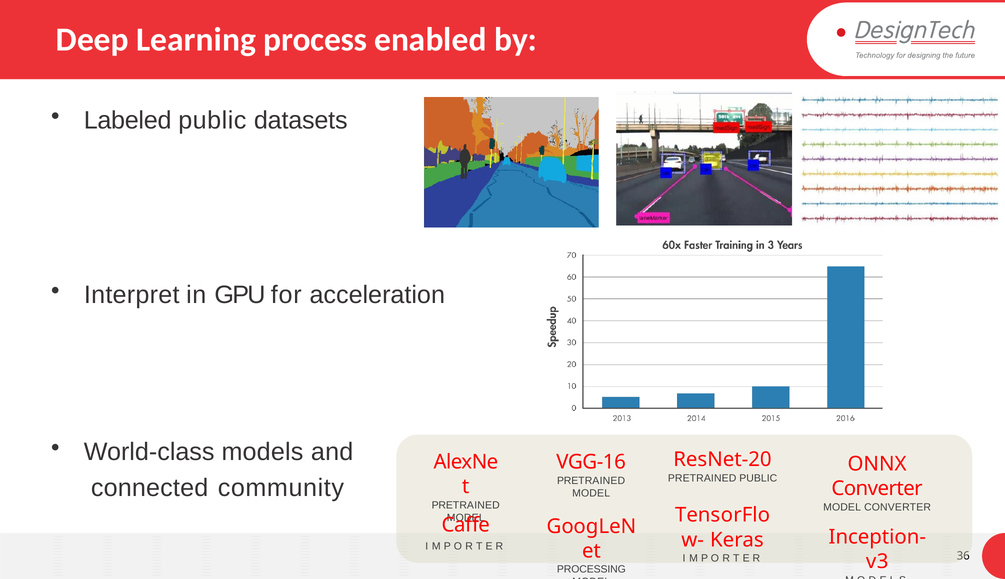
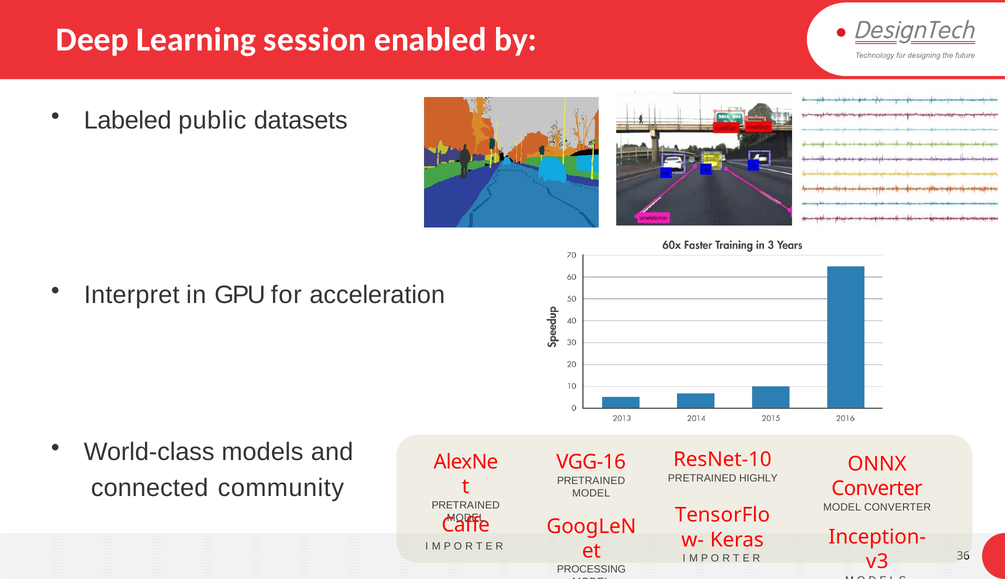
process: process -> session
ResNet-20: ResNet-20 -> ResNet-10
PRETRAINED PUBLIC: PUBLIC -> HIGHLY
